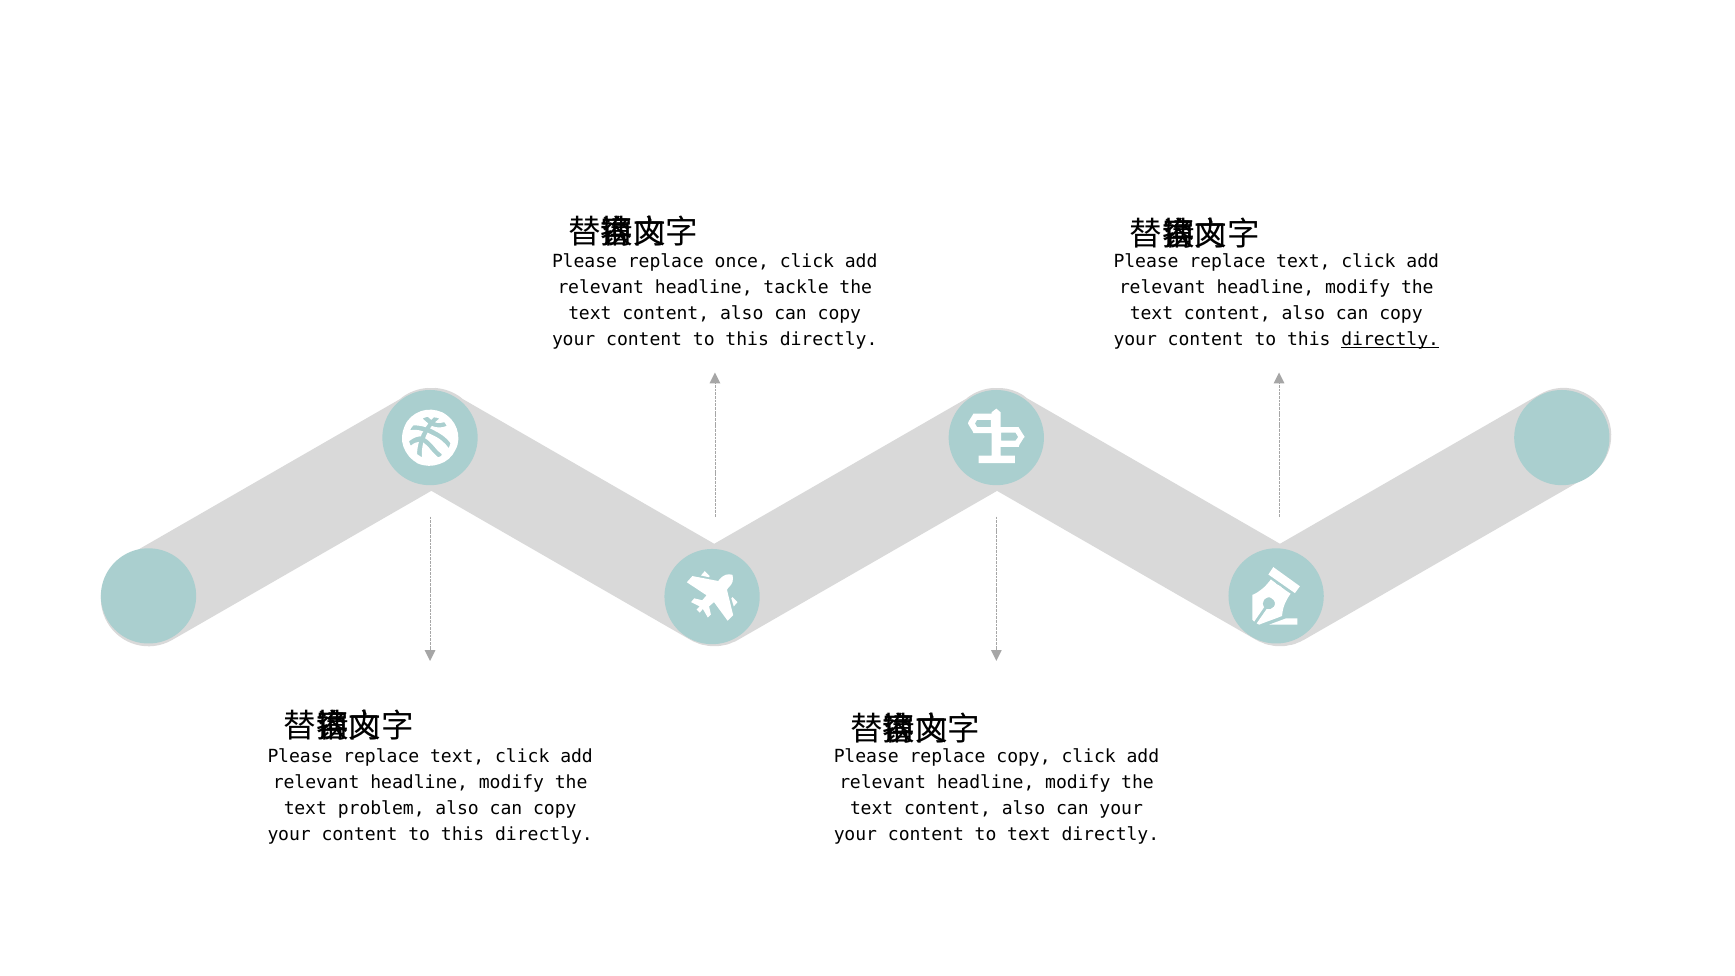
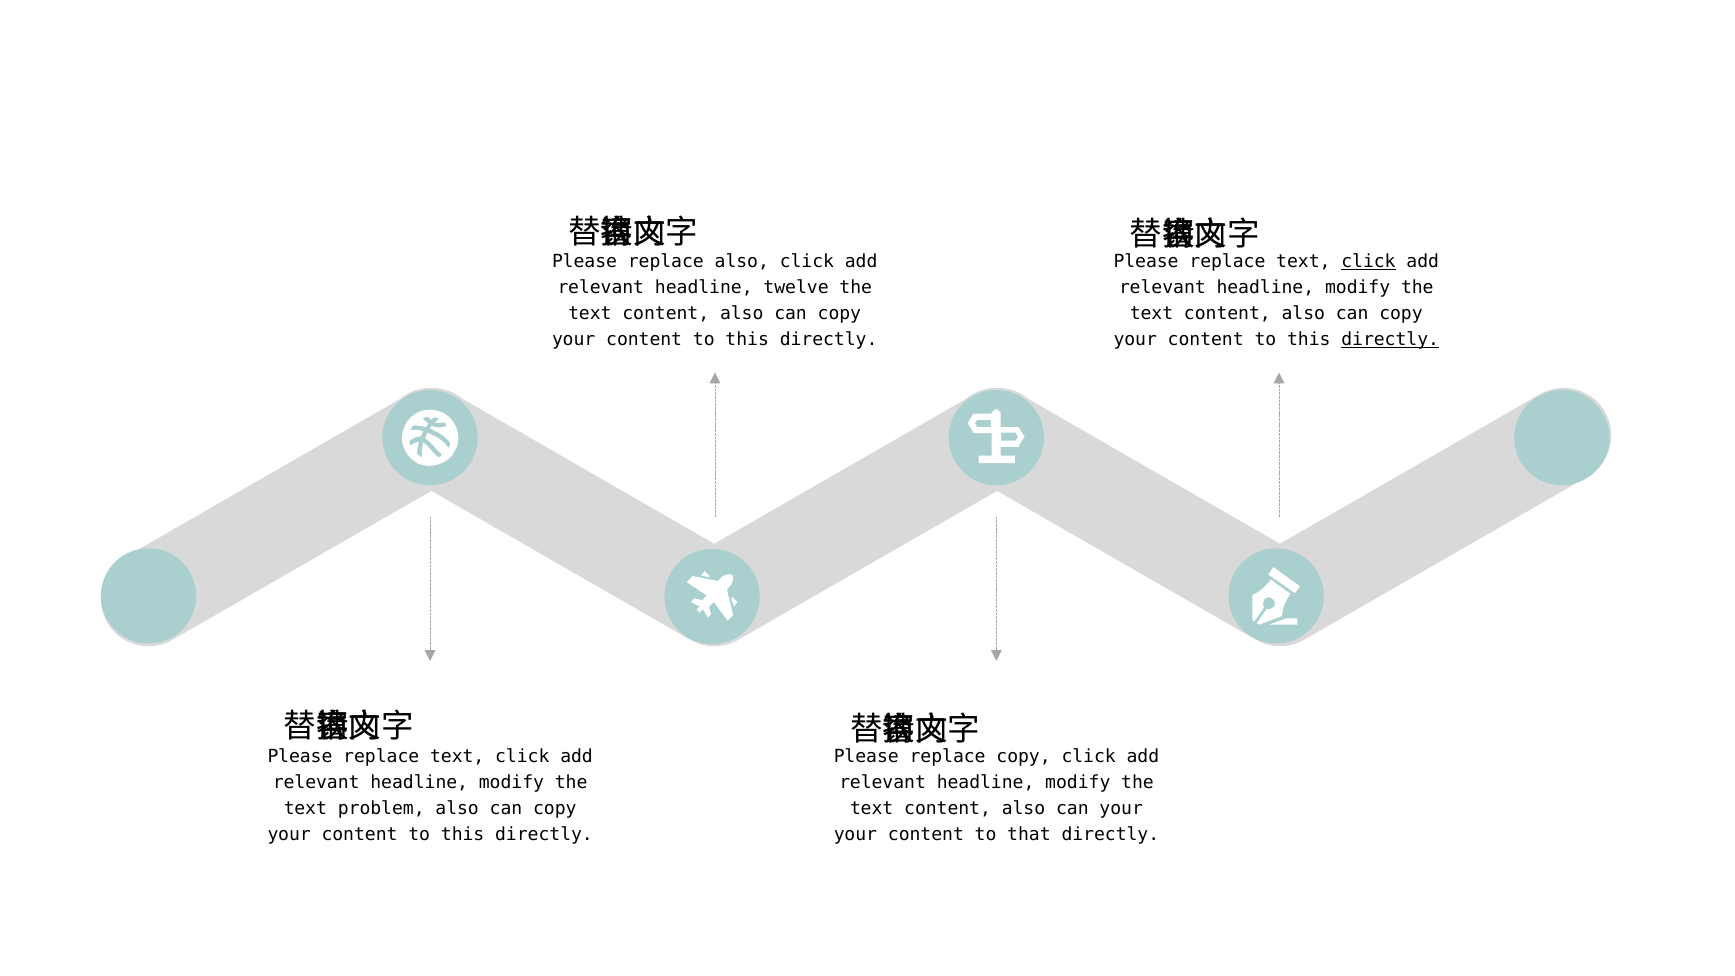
replace once: once -> also
click at (1368, 262) underline: none -> present
tackle: tackle -> twelve
to text: text -> that
